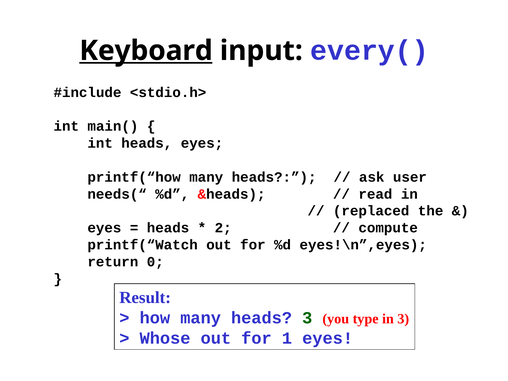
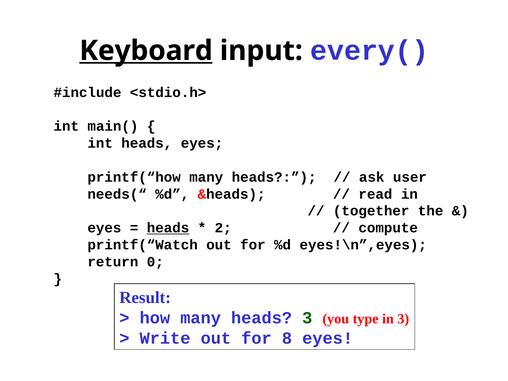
replaced: replaced -> together
heads at (168, 228) underline: none -> present
Whose: Whose -> Write
1: 1 -> 8
